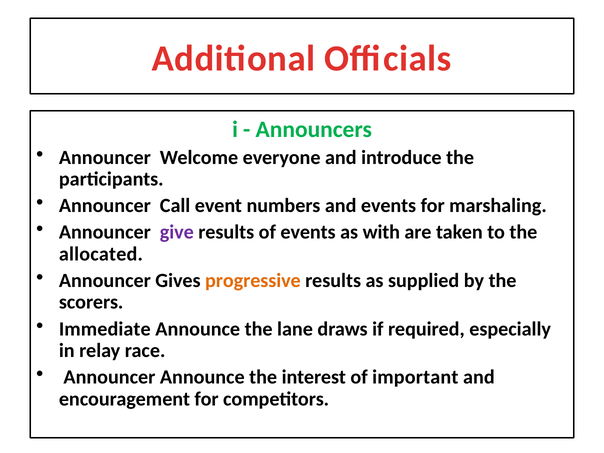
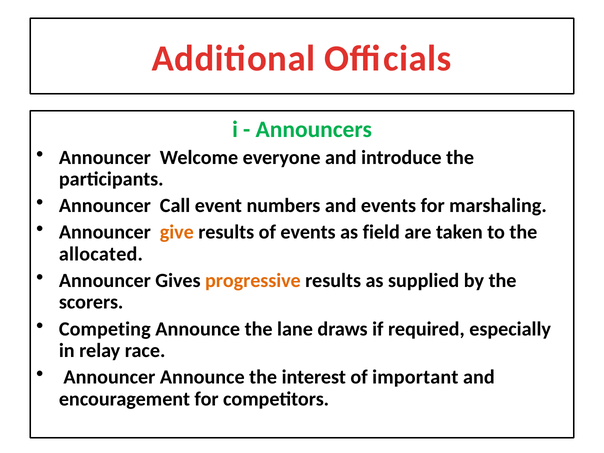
give colour: purple -> orange
with: with -> field
Immediate: Immediate -> Competing
